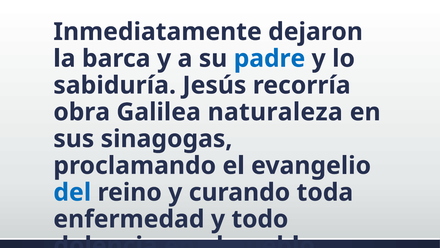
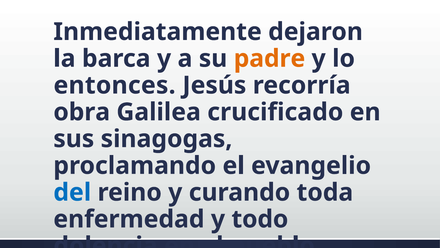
padre colour: blue -> orange
sabiduría: sabiduría -> entonces
naturaleza: naturaleza -> crucificado
